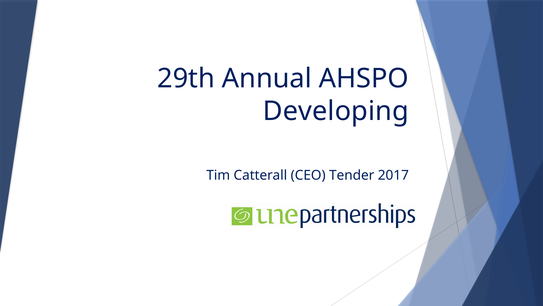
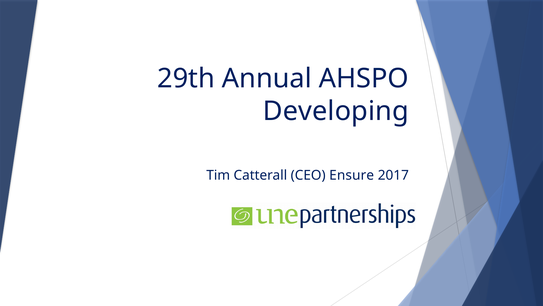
Tender: Tender -> Ensure
